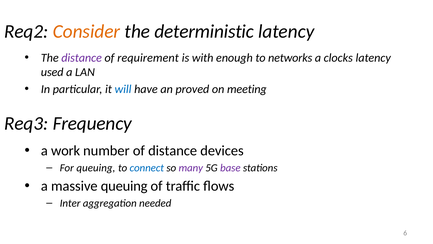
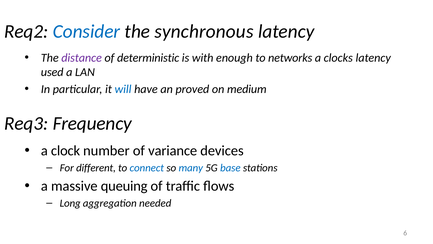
Consider colour: orange -> blue
deterministic: deterministic -> synchronous
requirement: requirement -> deterministic
meeting: meeting -> medium
work: work -> clock
of distance: distance -> variance
For queuing: queuing -> different
many colour: purple -> blue
base colour: purple -> blue
Inter: Inter -> Long
